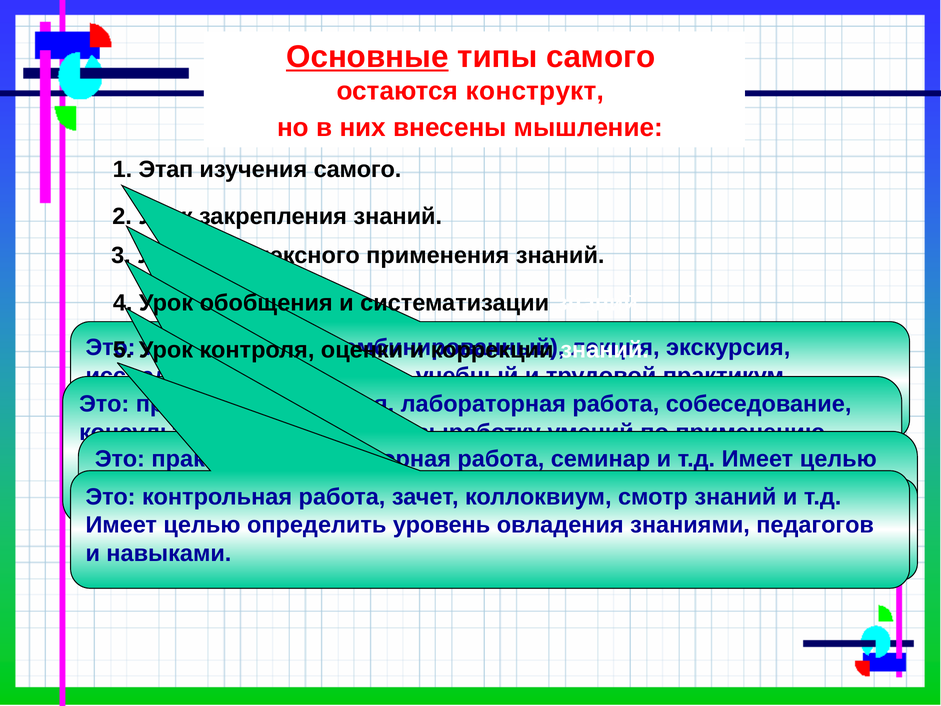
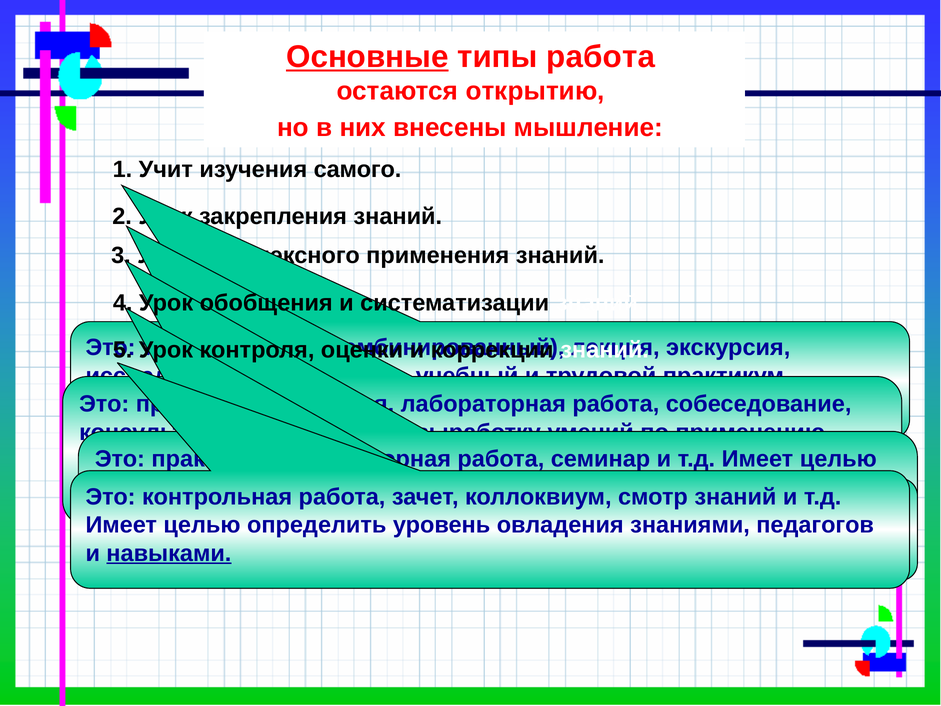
типы самого: самого -> работа
конструкт: конструкт -> открытию
Этап: Этап -> Учит
навыками underline: none -> present
